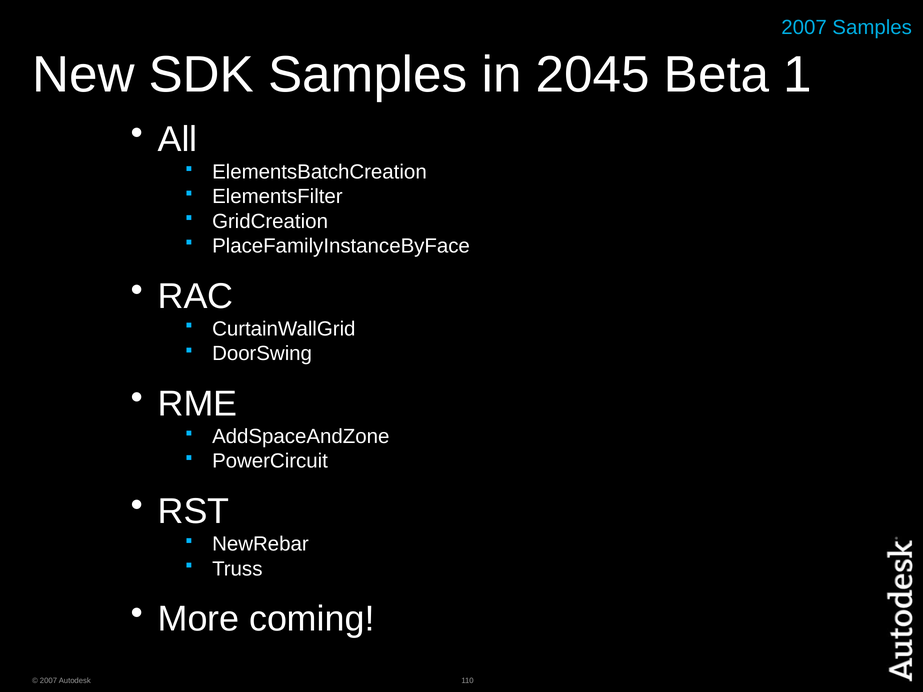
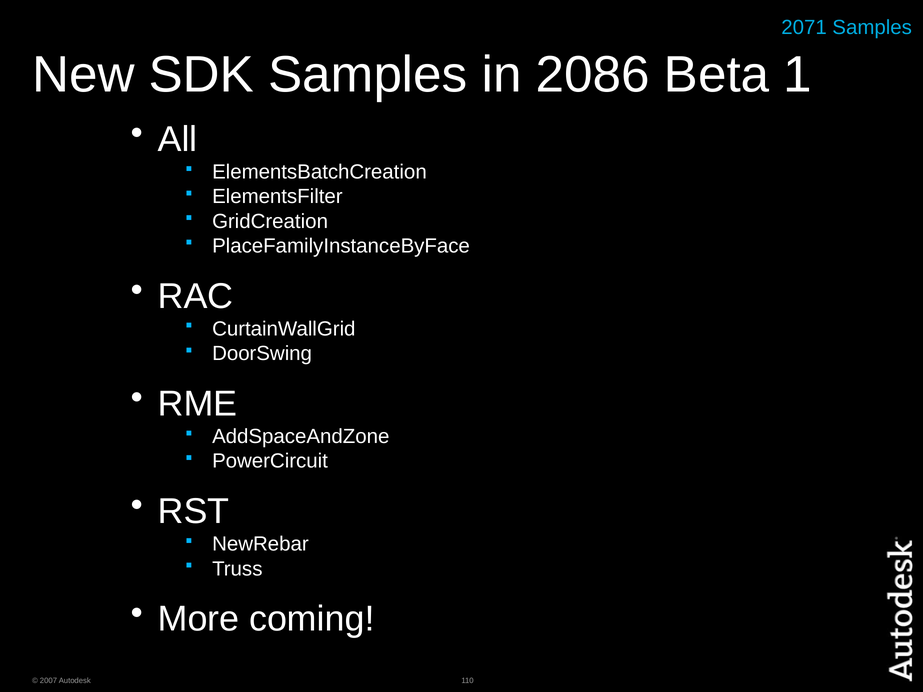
2007 at (804, 28): 2007 -> 2071
2045: 2045 -> 2086
